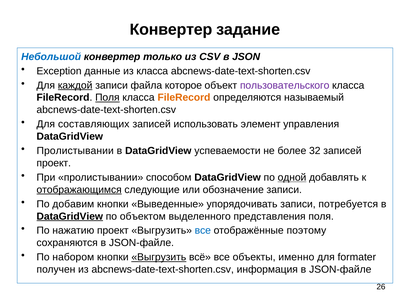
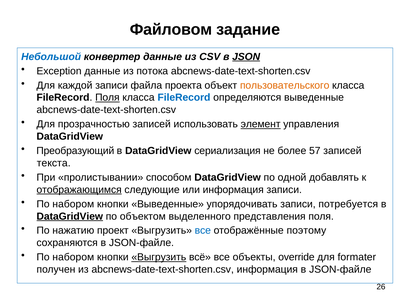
Конвертер at (171, 29): Конвертер -> Файловом
конвертер только: только -> данные
JSON underline: none -> present
из класса: класса -> потока
каждой underline: present -> none
которое: которое -> проекта
пользовательского colour: purple -> orange
FileRecord at (184, 98) colour: orange -> blue
определяются называемый: называемый -> выведенные
составляющих: составляющих -> прозрачностью
элемент underline: none -> present
Пролистывании at (75, 151): Пролистывании -> Преобразующий
успеваемости: успеваемости -> сериализация
32: 32 -> 57
проект at (54, 163): проект -> текста
одной underline: present -> none
или обозначение: обозначение -> информация
добавим at (73, 204): добавим -> набором
именно: именно -> override
